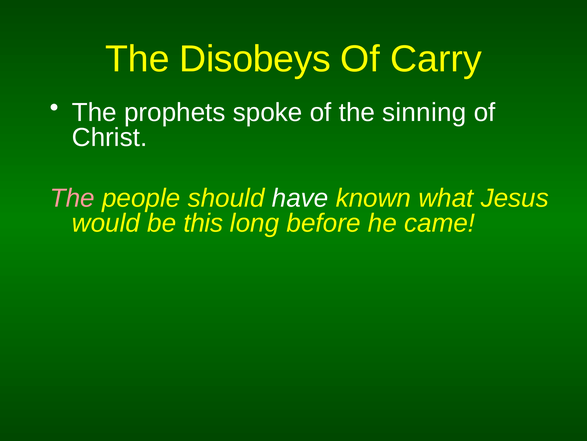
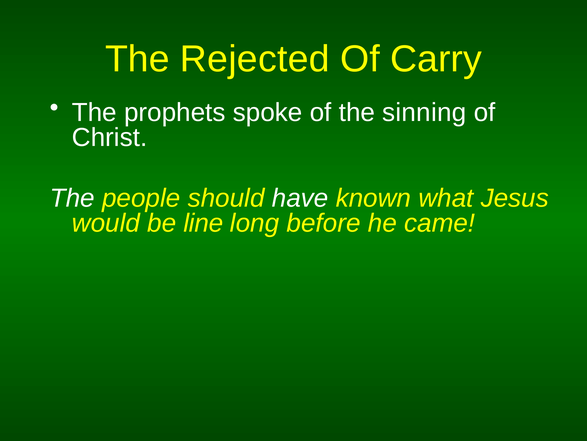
Disobeys: Disobeys -> Rejected
The at (72, 198) colour: pink -> white
this: this -> line
